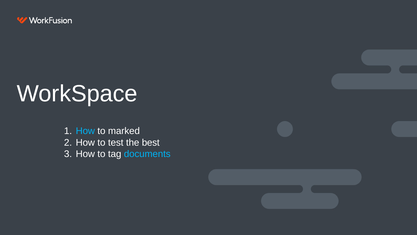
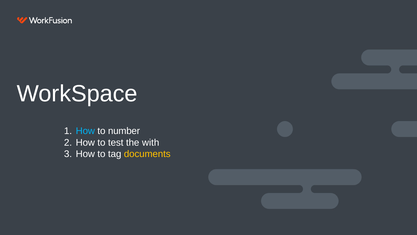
marked: marked -> number
best: best -> with
documents colour: light blue -> yellow
